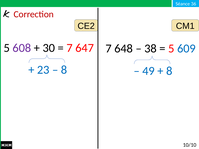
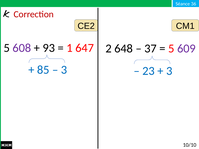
30: 30 -> 93
7 at (70, 48): 7 -> 1
647 7: 7 -> 2
38: 38 -> 37
609 colour: blue -> purple
23: 23 -> 85
8 at (64, 70): 8 -> 3
49: 49 -> 23
8 at (169, 71): 8 -> 3
